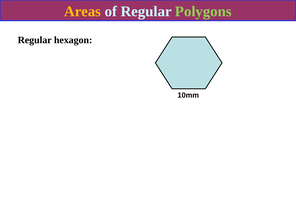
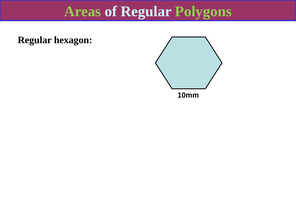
Areas colour: yellow -> light green
